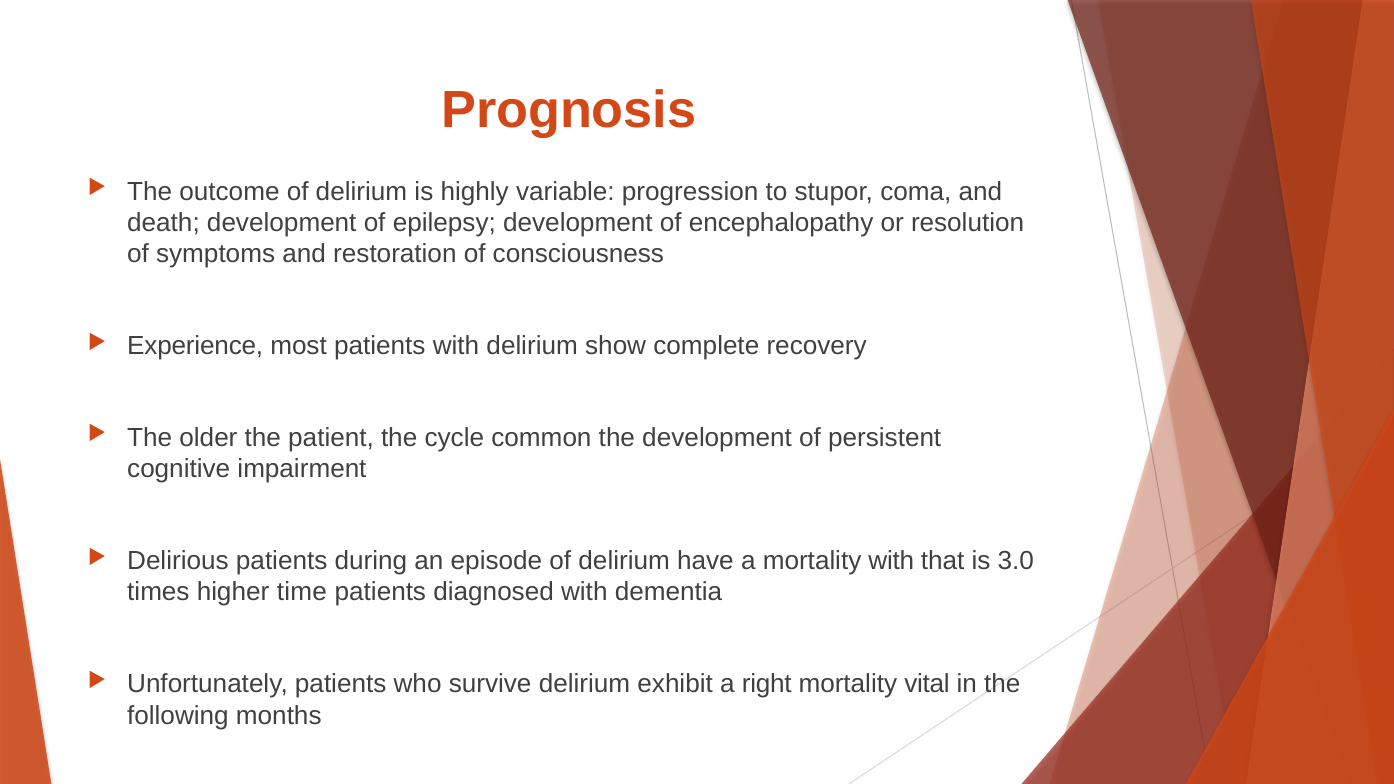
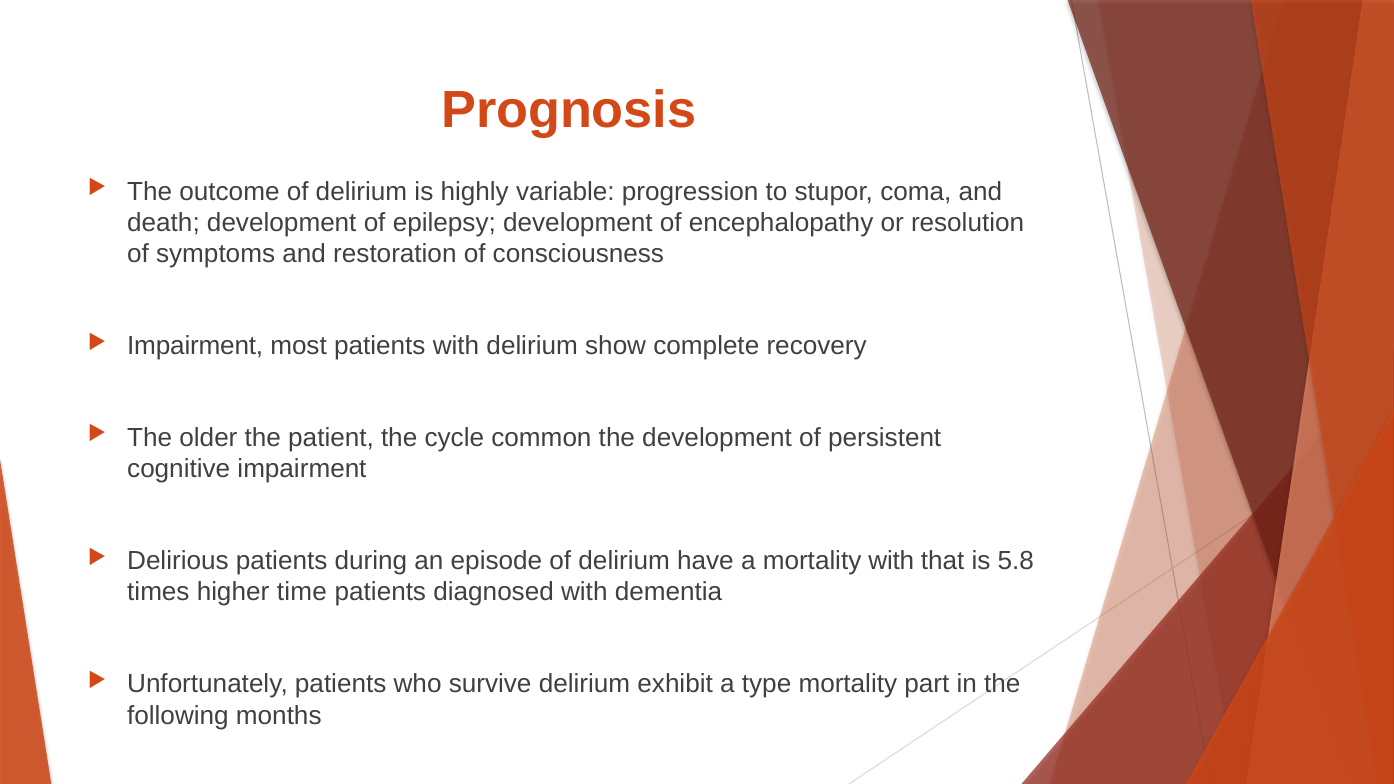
Experience at (195, 346): Experience -> Impairment
3.0: 3.0 -> 5.8
right: right -> type
vital: vital -> part
